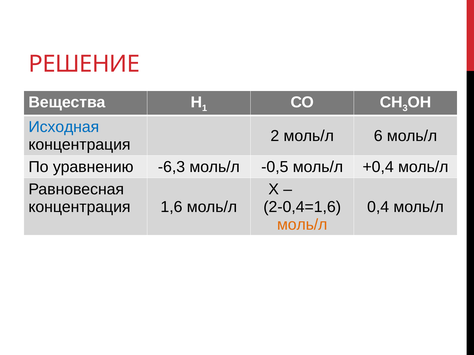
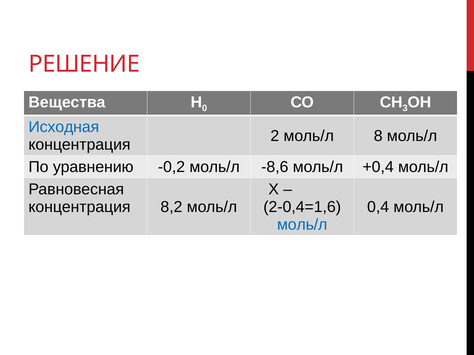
1: 1 -> 0
6: 6 -> 8
-6,3: -6,3 -> -0,2
-0,5: -0,5 -> -8,6
1,6: 1,6 -> 8,2
моль/л at (302, 225) colour: orange -> blue
